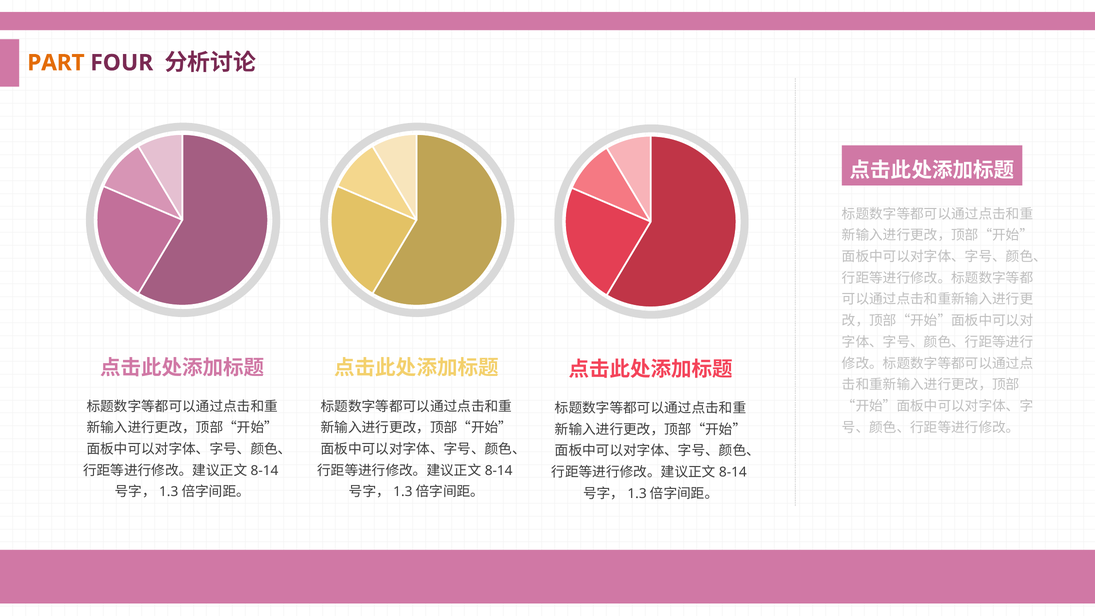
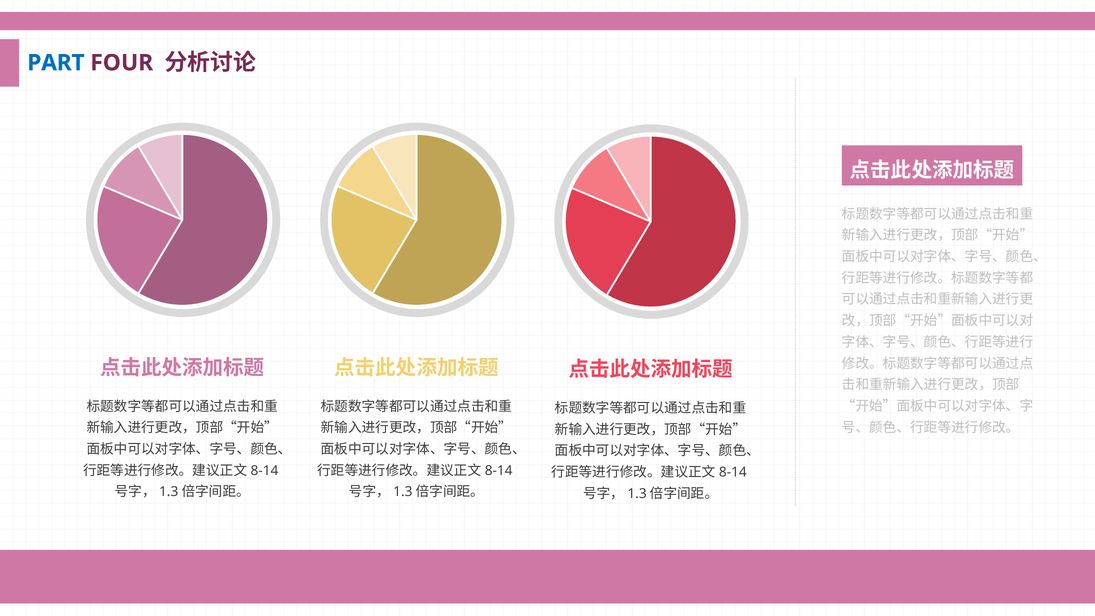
PART colour: orange -> blue
